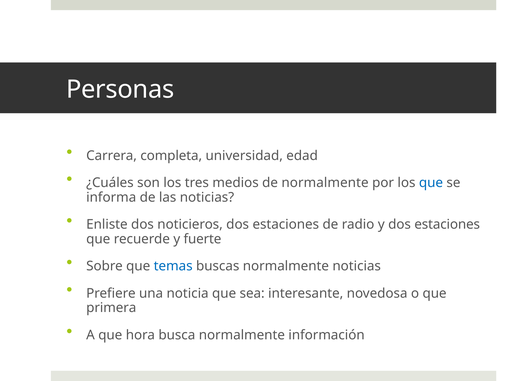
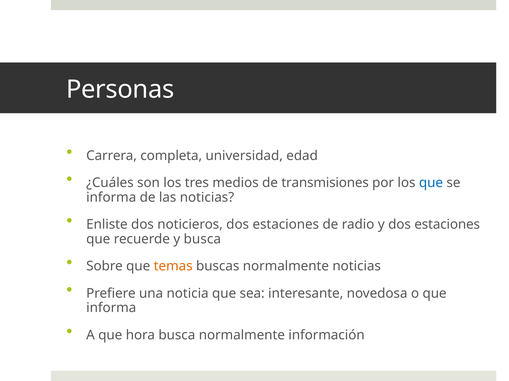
de normalmente: normalmente -> transmisiones
y fuerte: fuerte -> busca
temas colour: blue -> orange
primera at (111, 308): primera -> informa
